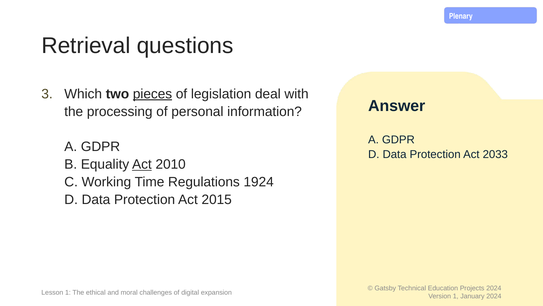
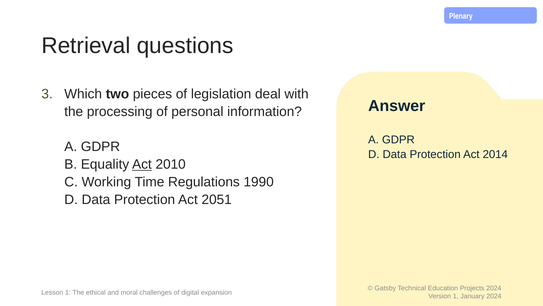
pieces underline: present -> none
2033: 2033 -> 2014
1924: 1924 -> 1990
2015: 2015 -> 2051
